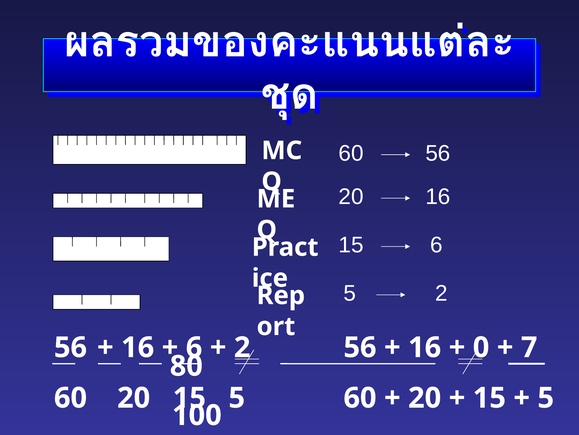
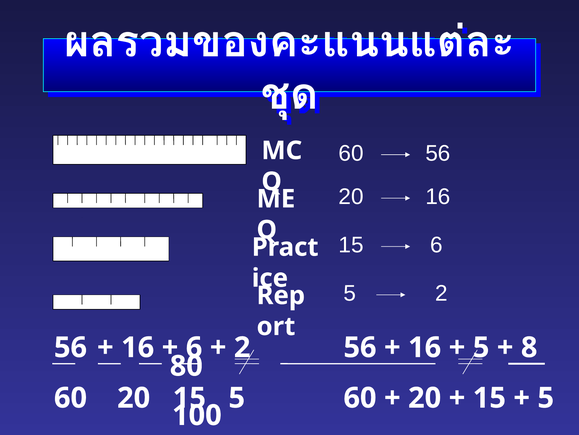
0 at (481, 347): 0 -> 5
7: 7 -> 8
